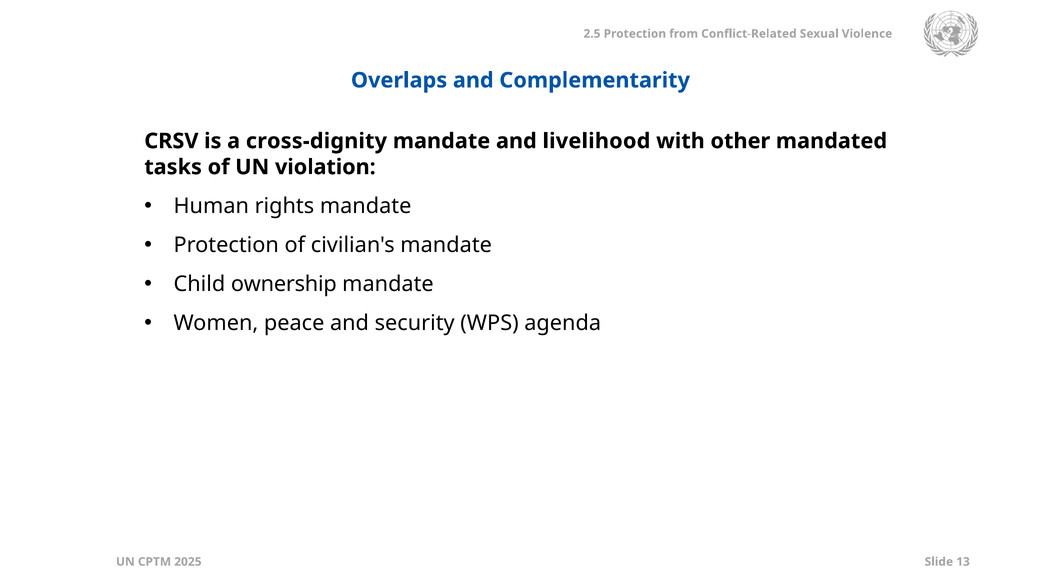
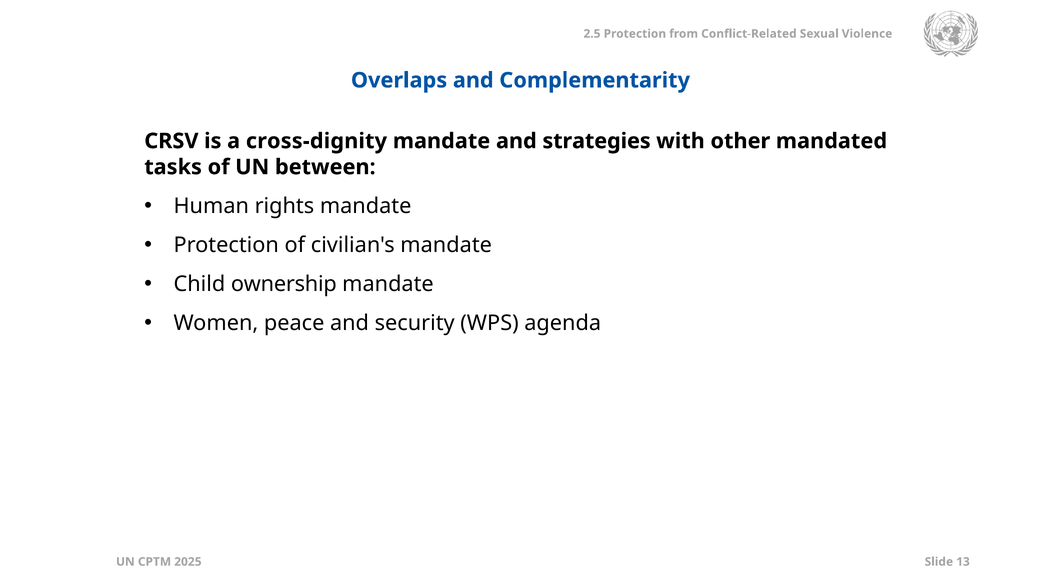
livelihood: livelihood -> strategies
violation: violation -> between
